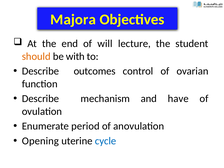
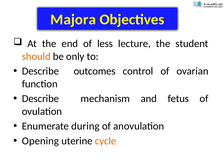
will: will -> less
with: with -> only
have: have -> fetus
period: period -> during
cycle colour: blue -> orange
